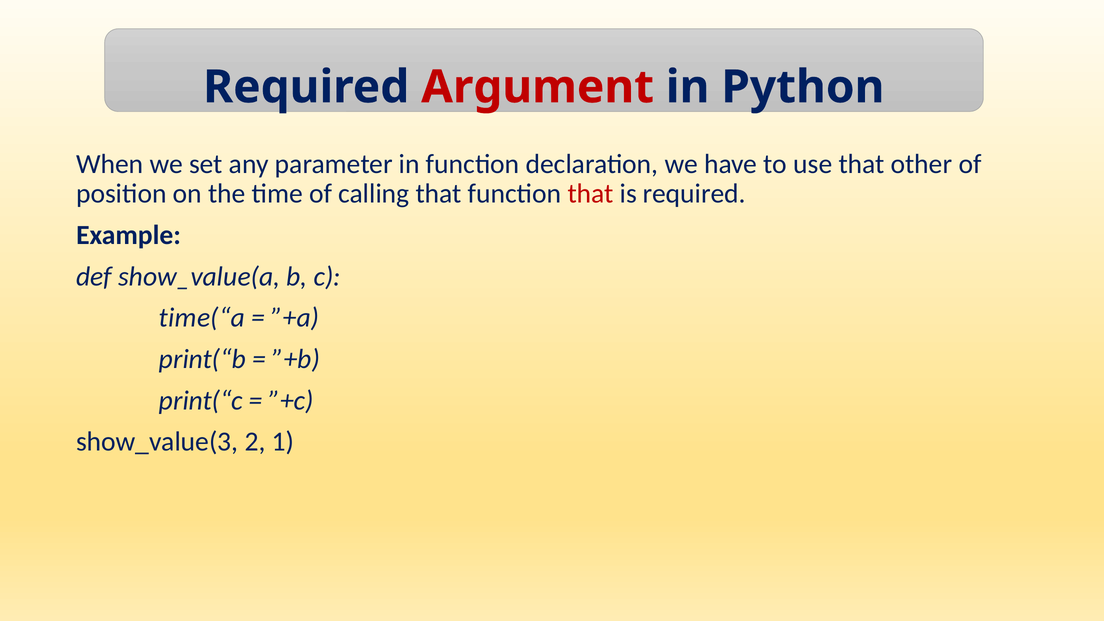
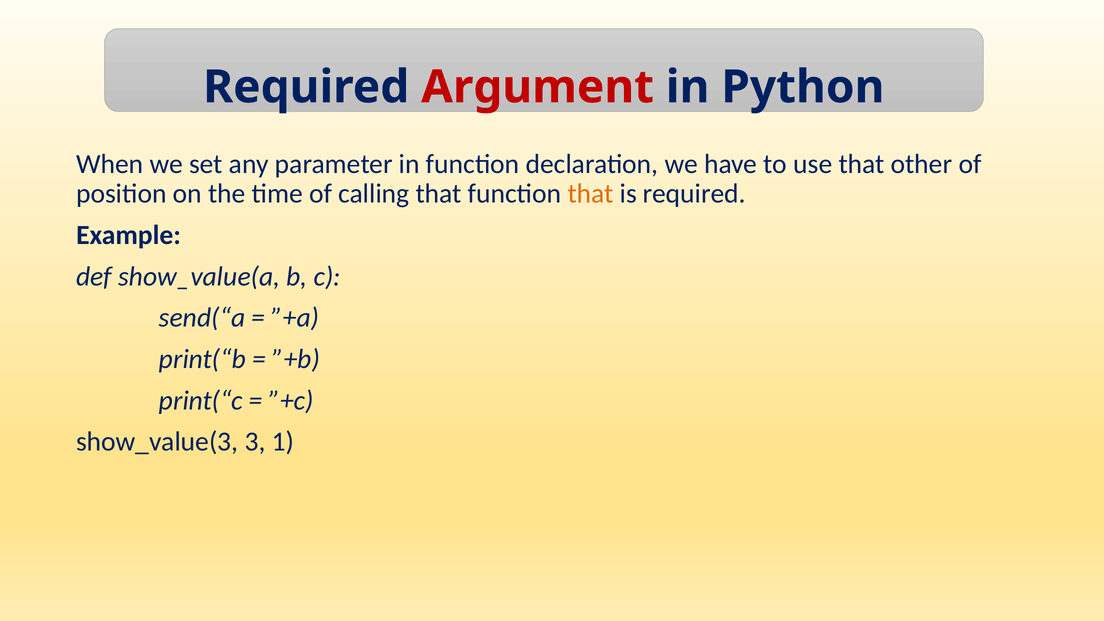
that at (591, 194) colour: red -> orange
time(“a: time(“a -> send(“a
2: 2 -> 3
